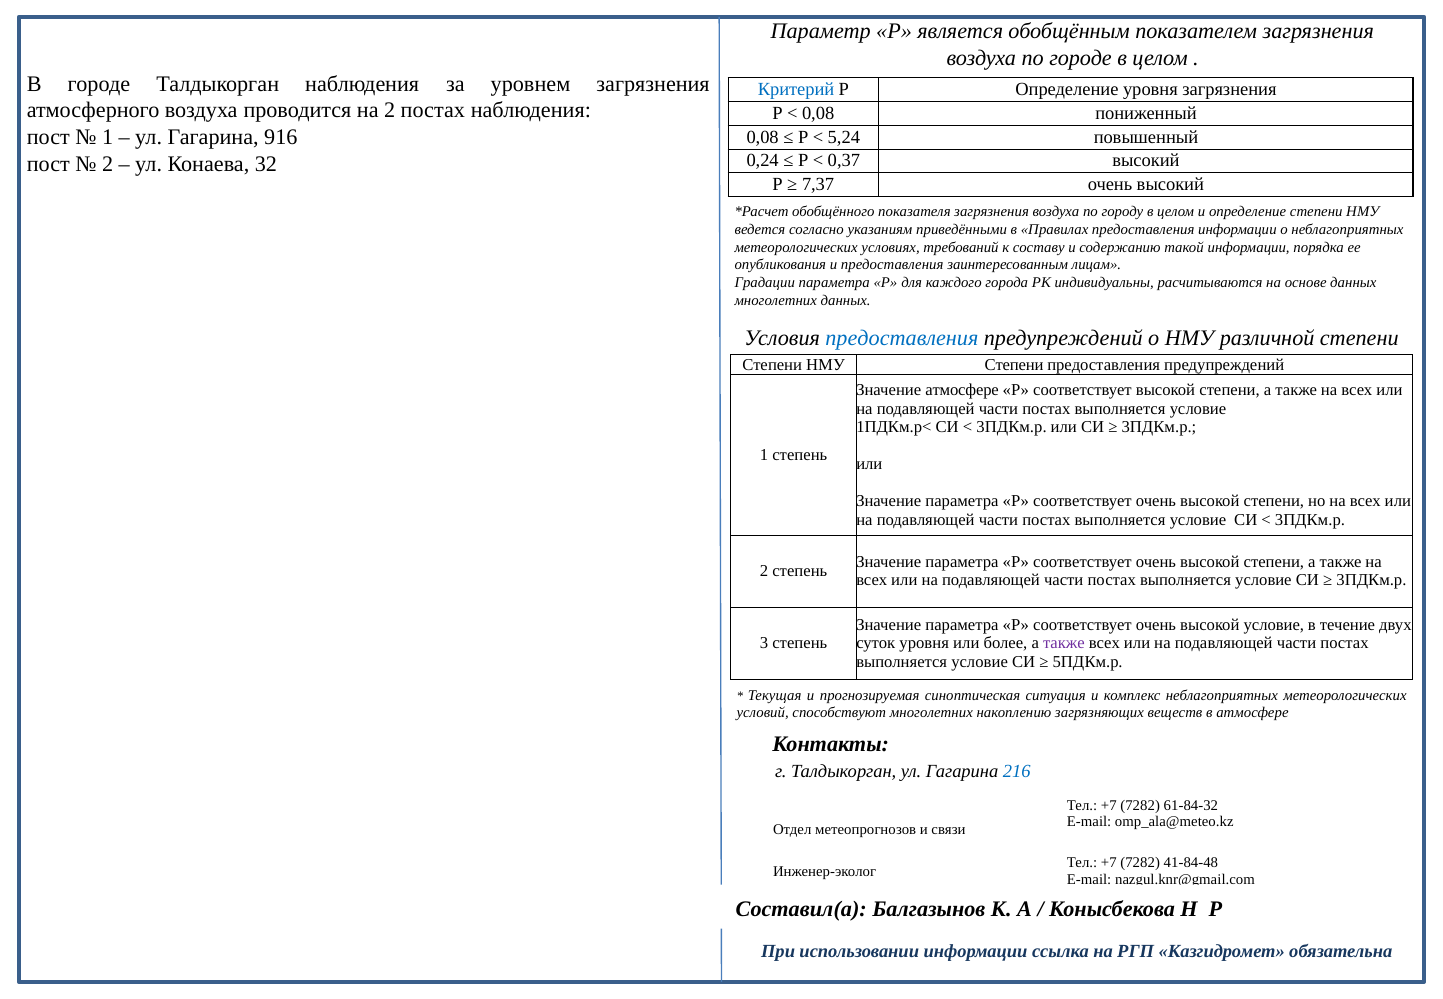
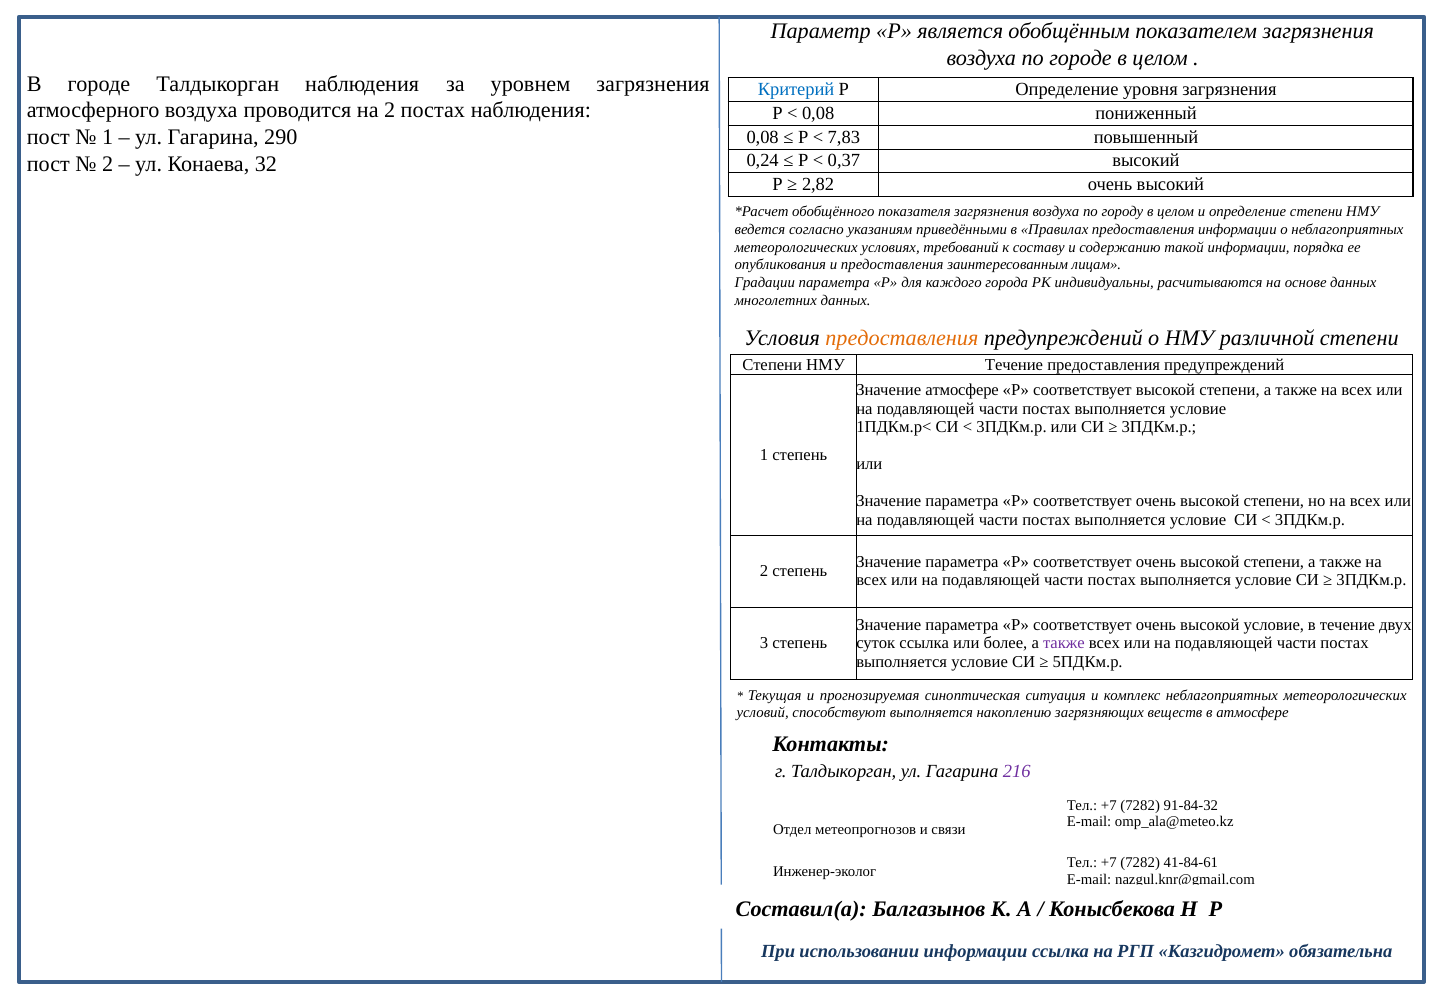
916: 916 -> 290
5,24: 5,24 -> 7,83
7,37: 7,37 -> 2,82
предоставления at (902, 338) colour: blue -> orange
НМУ Степени: Степени -> Течение
суток уровня: уровня -> ссылка
способствуют многолетних: многолетних -> выполняется
216 colour: blue -> purple
61-84-32: 61-84-32 -> 91-84-32
41-84-48: 41-84-48 -> 41-84-61
